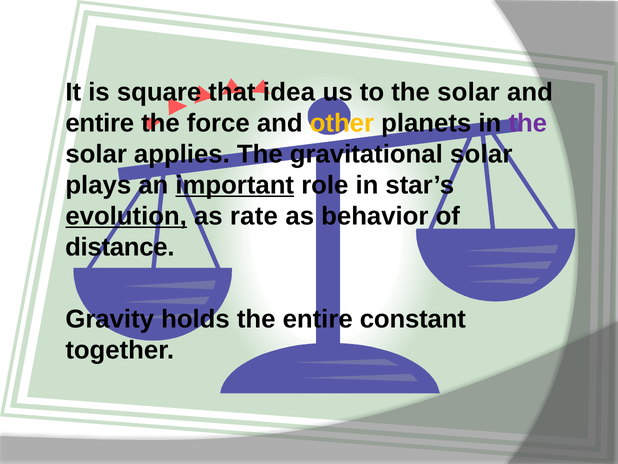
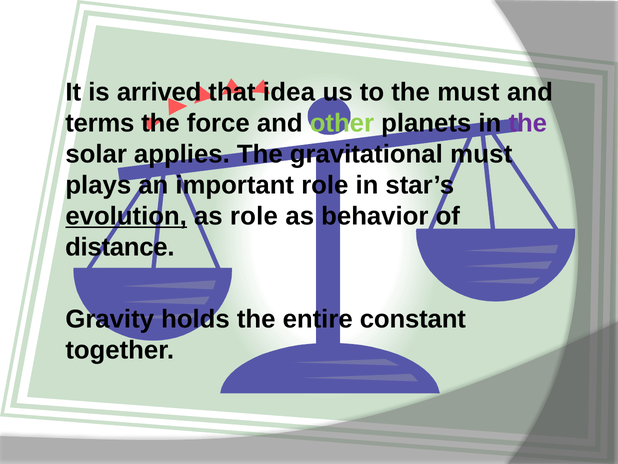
square: square -> arrived
to the solar: solar -> must
entire at (100, 123): entire -> terms
other colour: yellow -> light green
gravitational solar: solar -> must
important underline: present -> none
as rate: rate -> role
